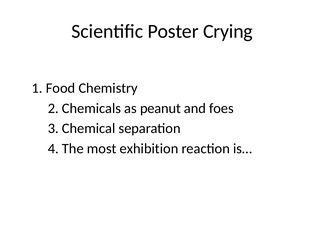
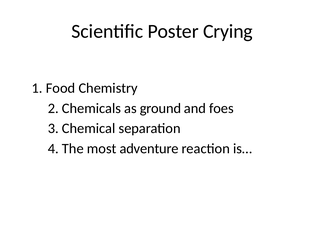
peanut: peanut -> ground
exhibition: exhibition -> adventure
